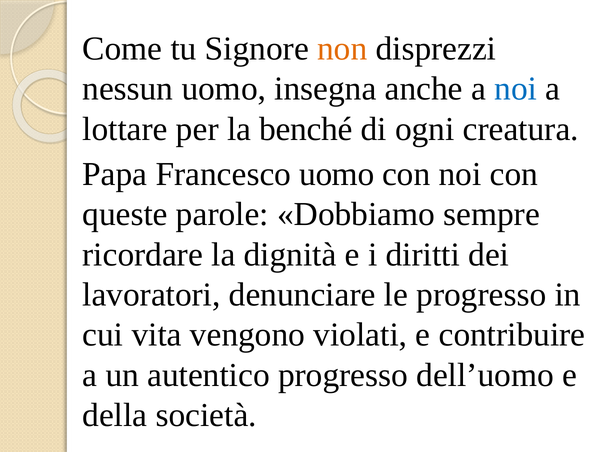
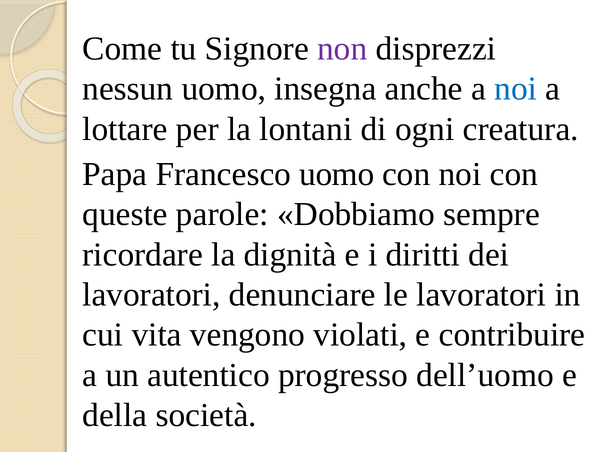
non colour: orange -> purple
benché: benché -> lontani
le progresso: progresso -> lavoratori
